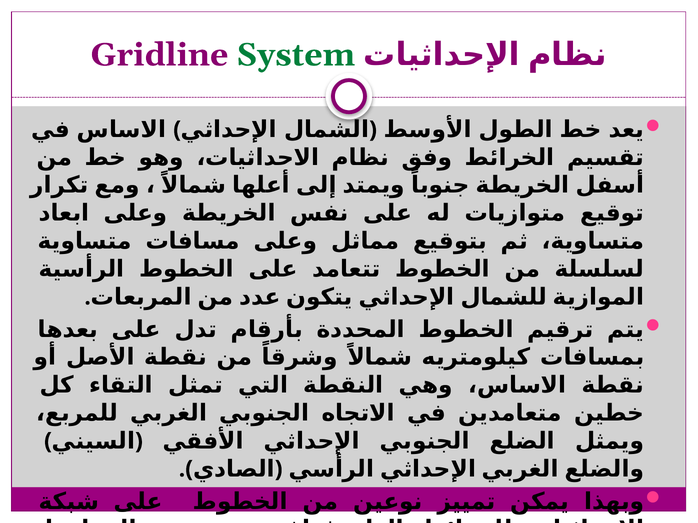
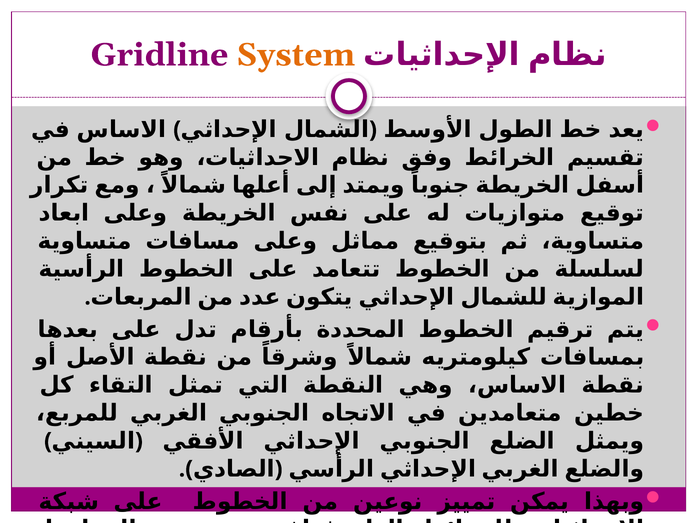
System colour: green -> orange
